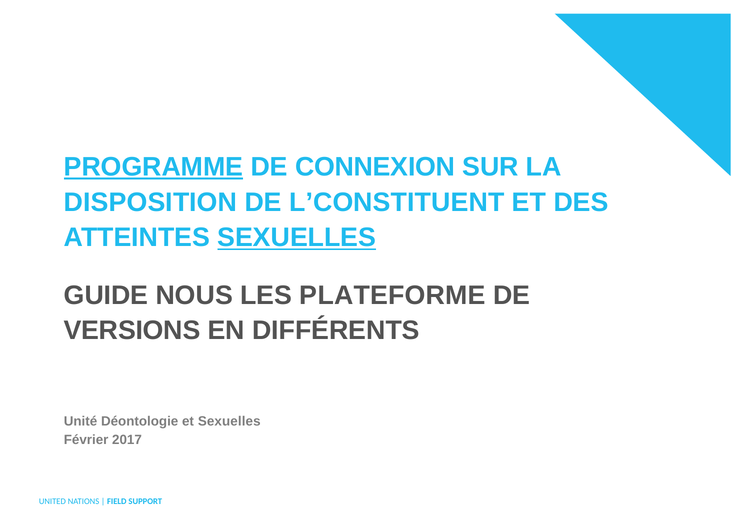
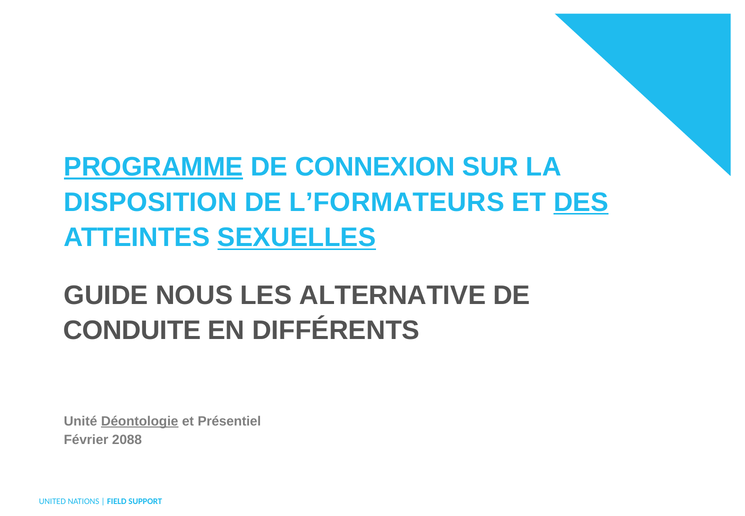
L’CONSTITUENT: L’CONSTITUENT -> L’FORMATEURS
DES underline: none -> present
PLATEFORME: PLATEFORME -> ALTERNATIVE
VERSIONS: VERSIONS -> CONDUITE
Déontologie underline: none -> present
et Sexuelles: Sexuelles -> Présentiel
2017: 2017 -> 2088
